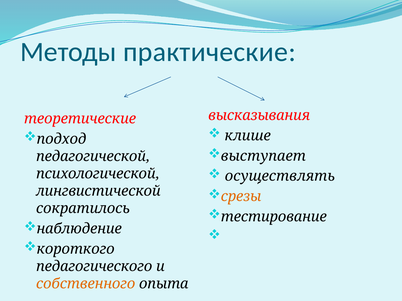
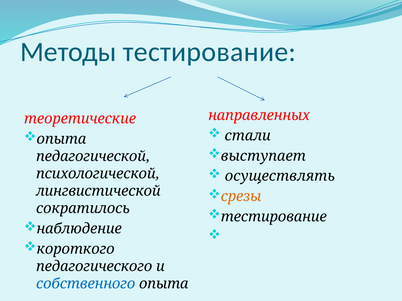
Методы практические: практические -> тестирование
высказывания: высказывания -> направленных
клише: клише -> стали
подход at (62, 139): подход -> опыта
собственного colour: orange -> blue
